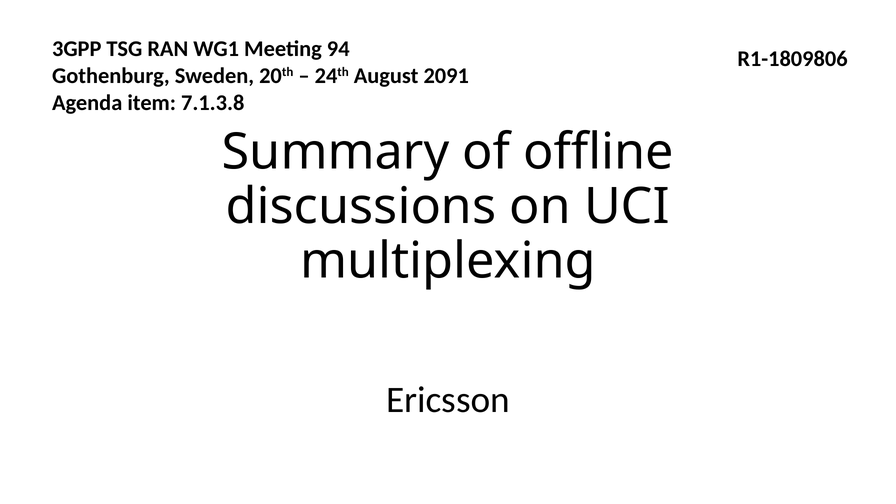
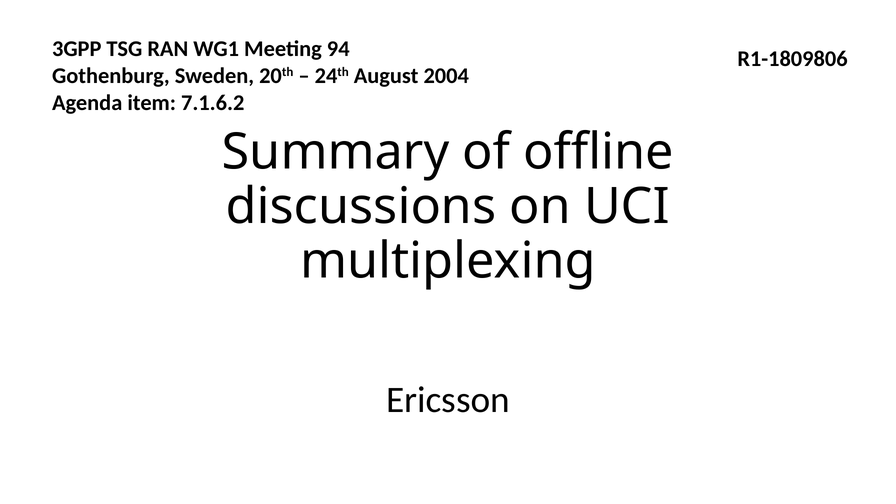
2091: 2091 -> 2004
7.1.3.8: 7.1.3.8 -> 7.1.6.2
